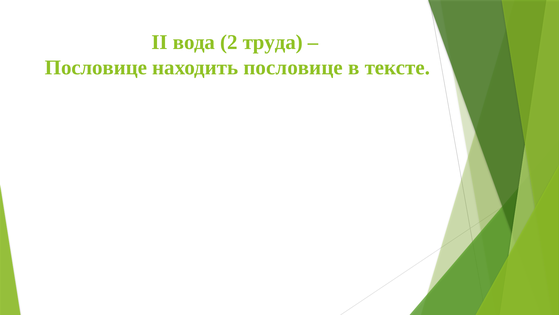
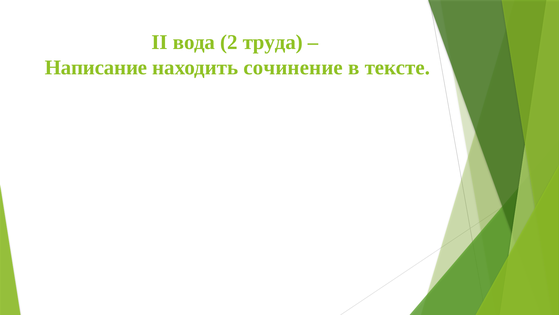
Пословице at (96, 67): Пословице -> Написание
находить пословице: пословице -> сочинение
